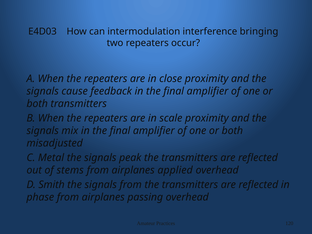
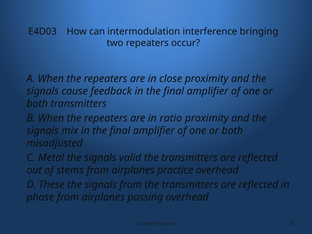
scale: scale -> ratio
peak: peak -> valid
applied: applied -> practice
Smith: Smith -> These
